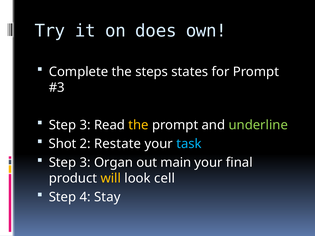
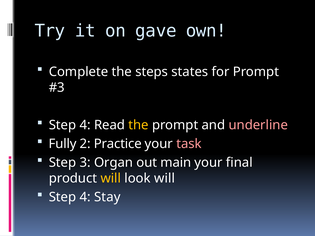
does: does -> gave
3 at (85, 125): 3 -> 4
underline colour: light green -> pink
Shot: Shot -> Fully
Restate: Restate -> Practice
task colour: light blue -> pink
look cell: cell -> will
